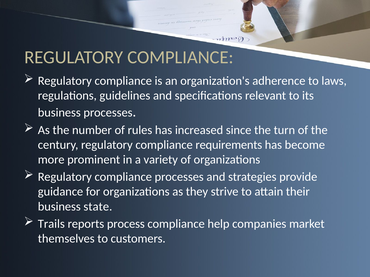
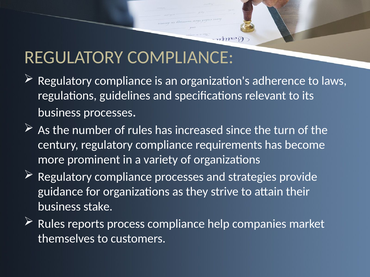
state: state -> stake
Trails at (51, 224): Trails -> Rules
